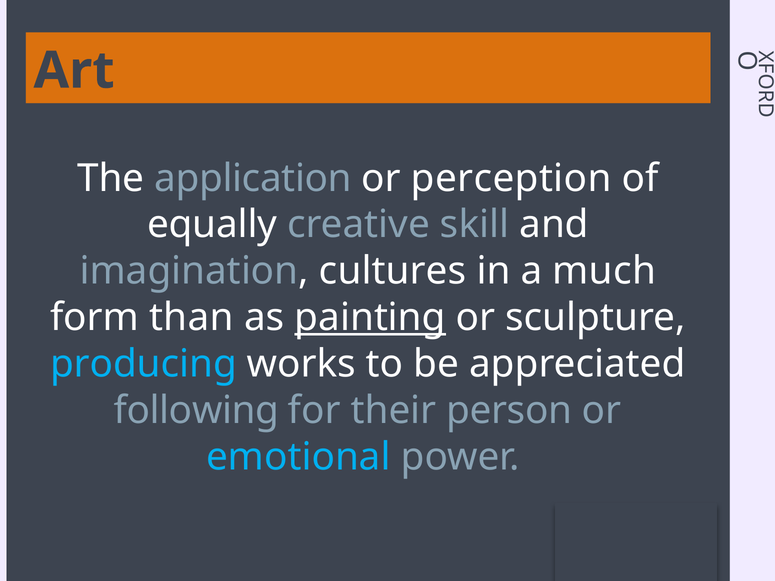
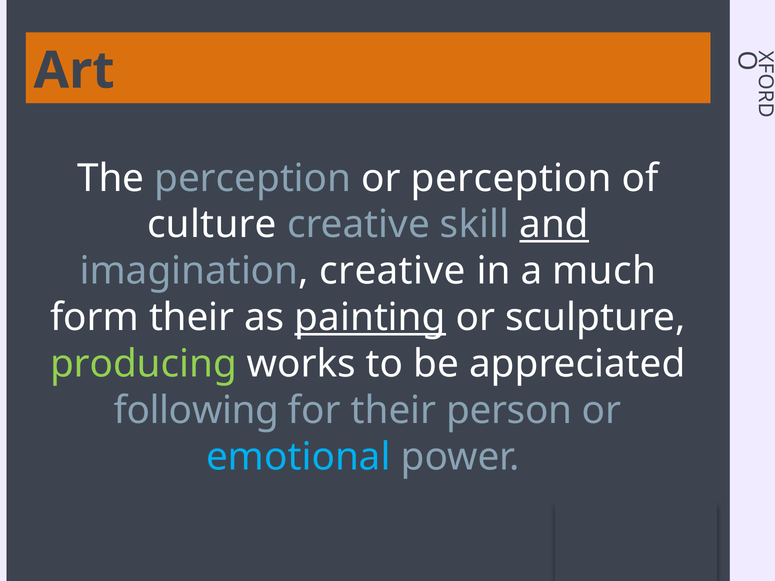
The application: application -> perception
equally: equally -> culture
and underline: none -> present
imagination cultures: cultures -> creative
form than: than -> their
producing colour: light blue -> light green
